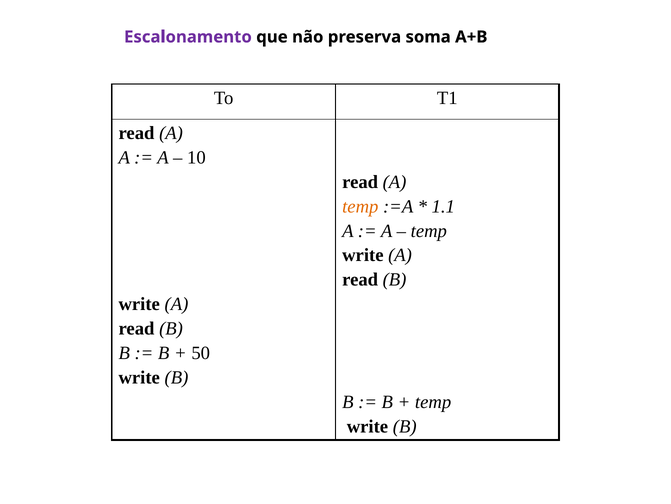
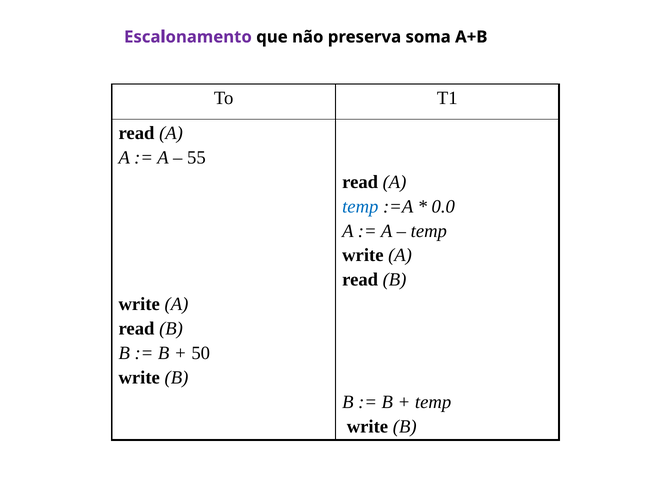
10: 10 -> 55
temp at (360, 206) colour: orange -> blue
1.1: 1.1 -> 0.0
